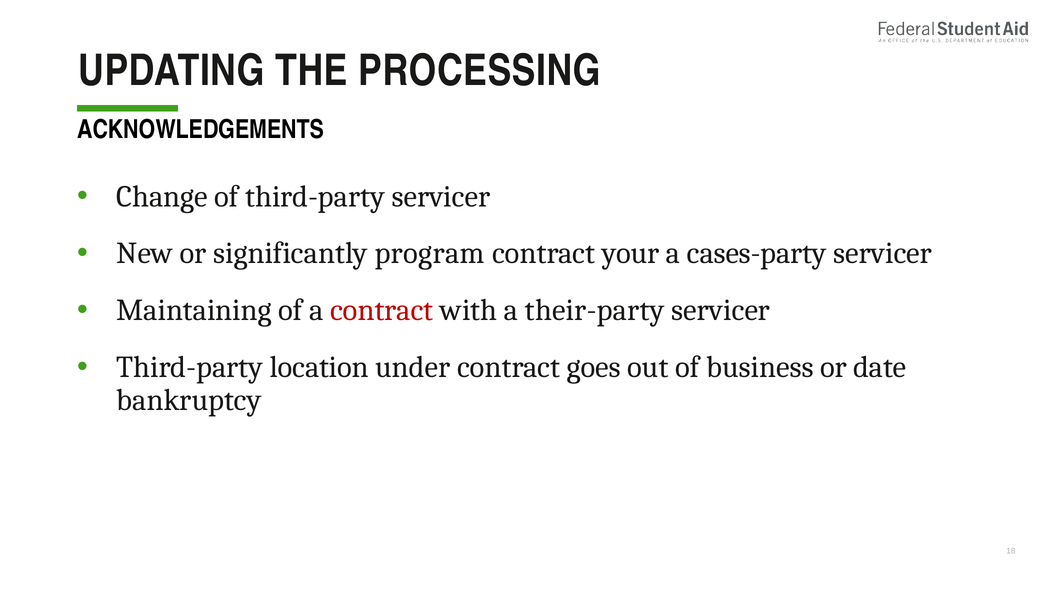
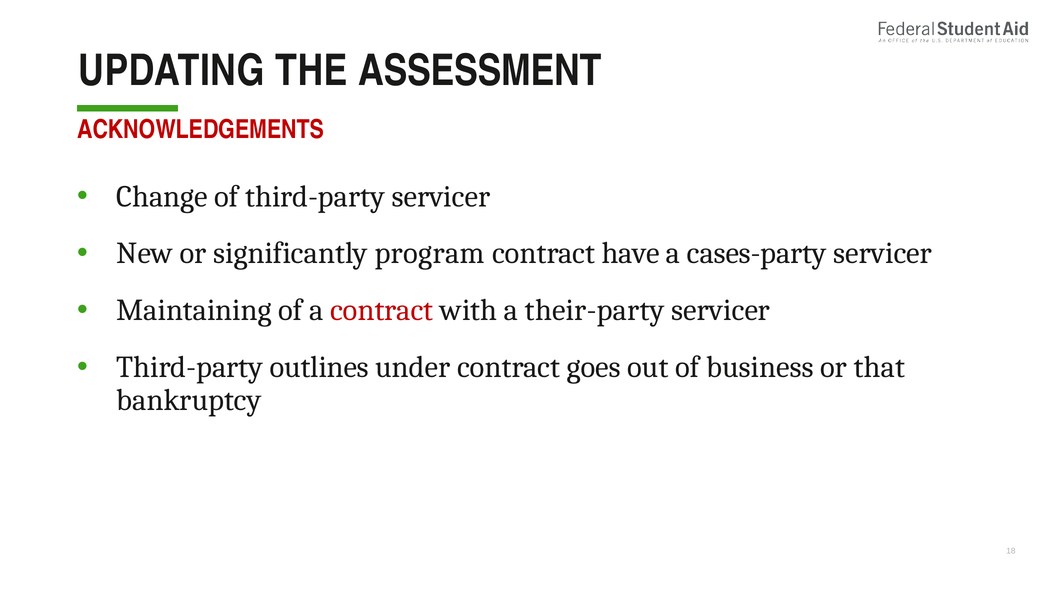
PROCESSING: PROCESSING -> ASSESSMENT
ACKNOWLEDGEMENTS colour: black -> red
your: your -> have
location: location -> outlines
date: date -> that
